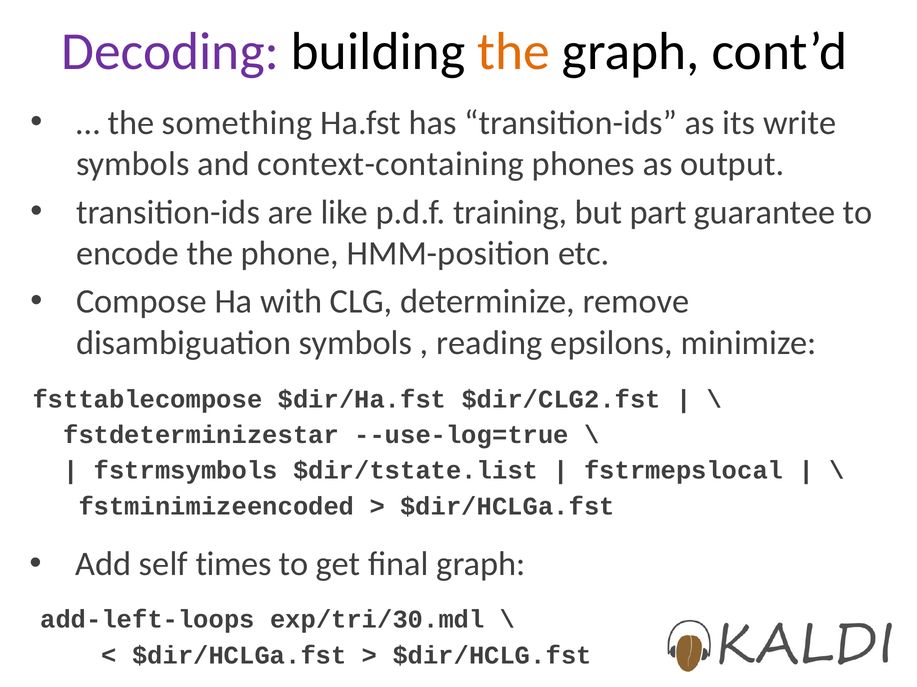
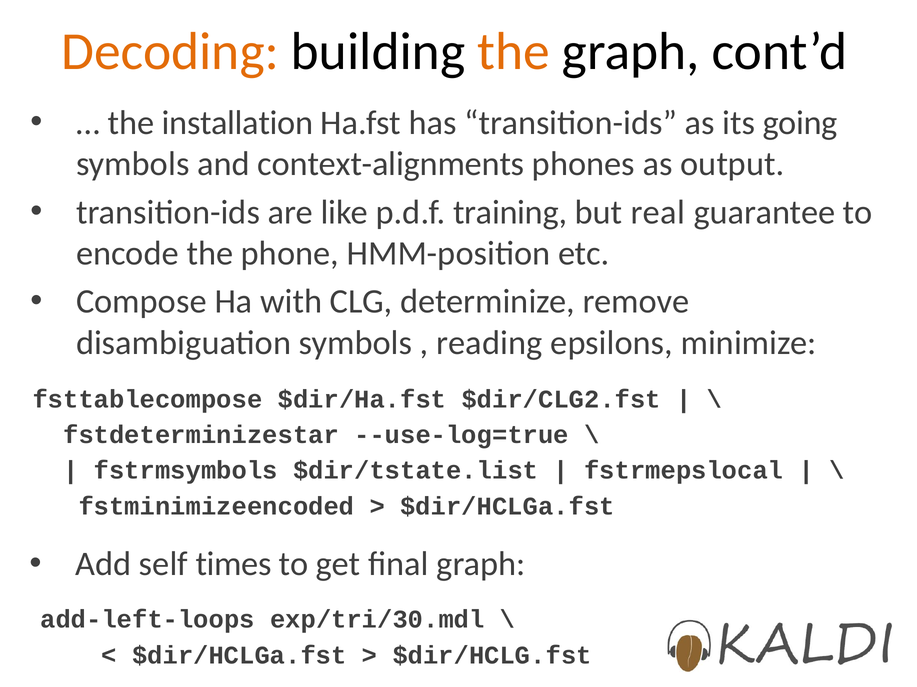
Decoding colour: purple -> orange
something: something -> installation
write: write -> going
context-containing: context-containing -> context-alignments
part: part -> real
